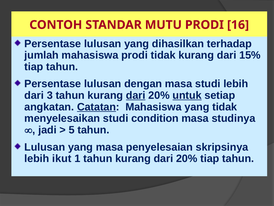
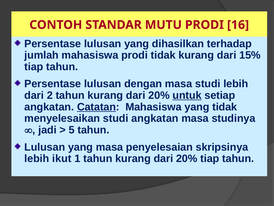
3: 3 -> 2
dari at (136, 95) underline: present -> none
studi condition: condition -> angkatan
